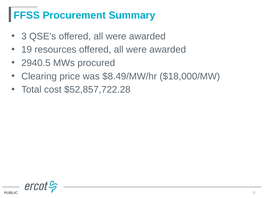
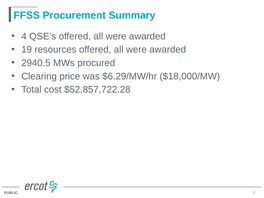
3: 3 -> 4
$8.49/MW/hr: $8.49/MW/hr -> $6.29/MW/hr
